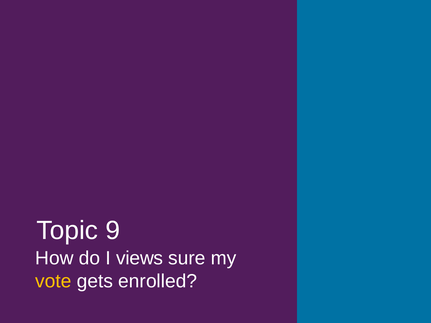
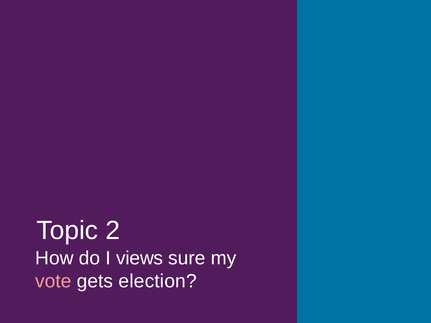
9: 9 -> 2
vote colour: yellow -> pink
enrolled: enrolled -> election
